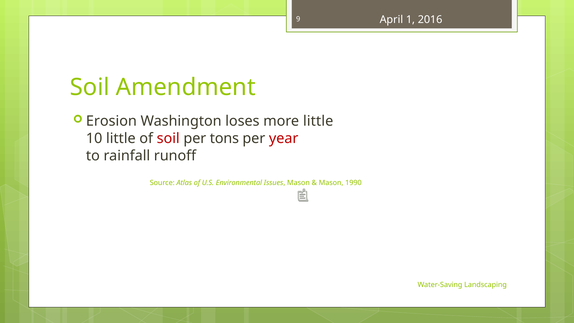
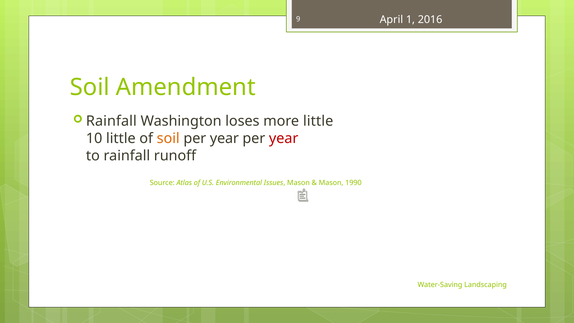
Erosion at (111, 121): Erosion -> Rainfall
soil at (168, 138) colour: red -> orange
tons at (224, 138): tons -> year
